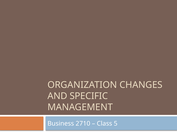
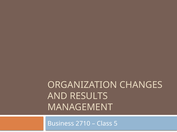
SPECIFIC: SPECIFIC -> RESULTS
